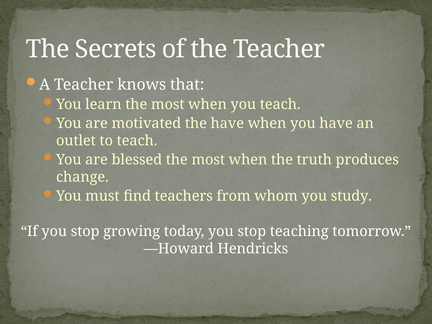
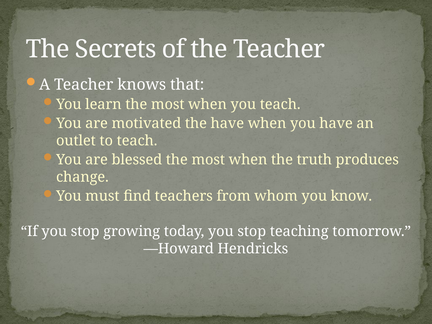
study: study -> know
